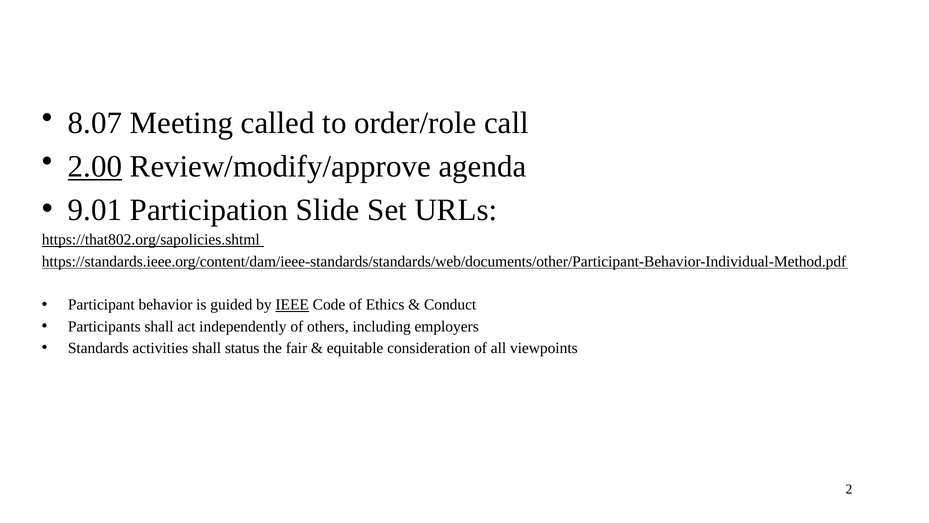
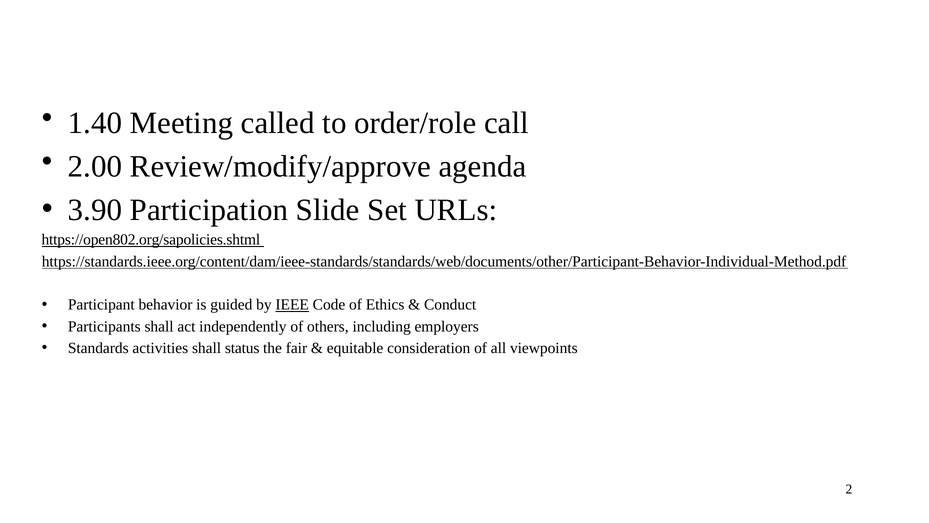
8.07: 8.07 -> 1.40
2.00 underline: present -> none
9.01: 9.01 -> 3.90
https://that802.org/sapolicies.shtml: https://that802.org/sapolicies.shtml -> https://open802.org/sapolicies.shtml
